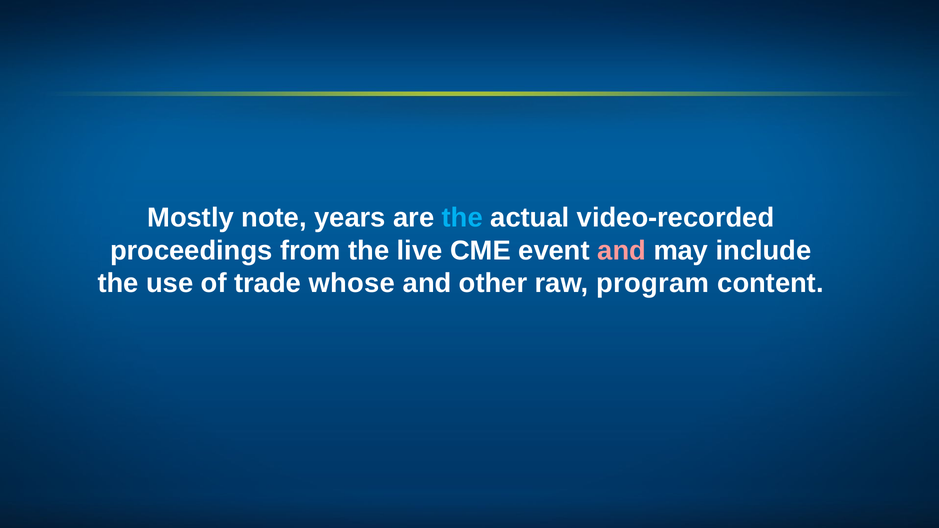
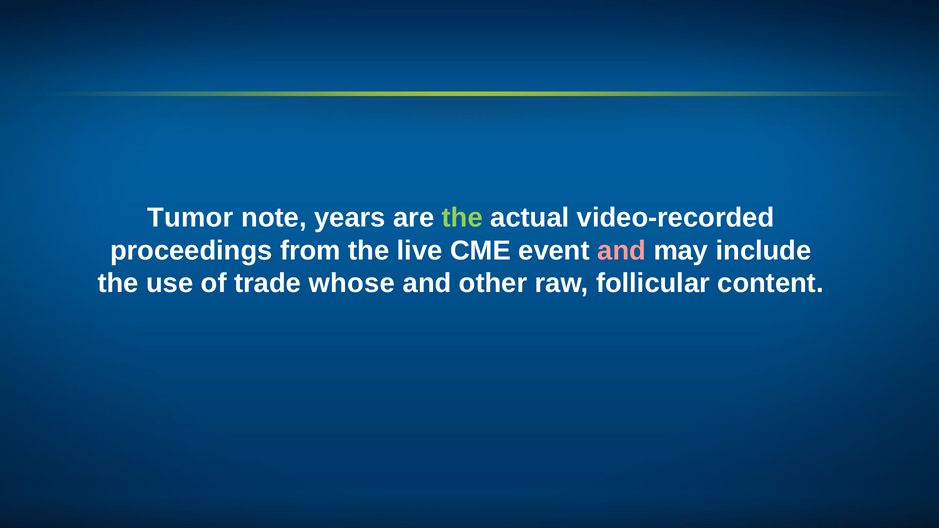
Mostly: Mostly -> Tumor
the at (462, 218) colour: light blue -> light green
program: program -> follicular
